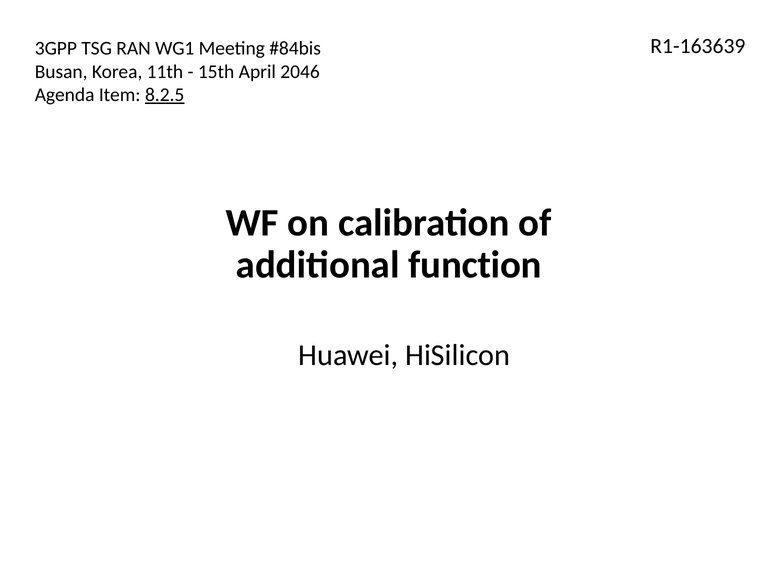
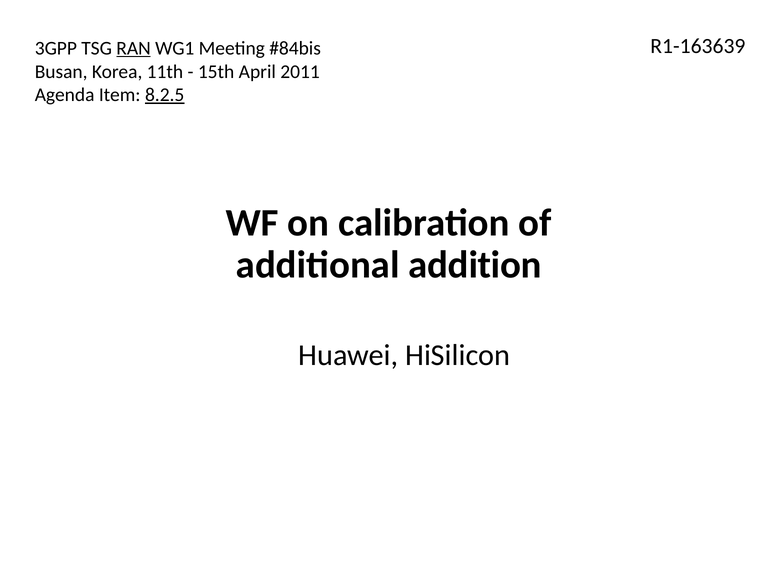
RAN underline: none -> present
2046: 2046 -> 2011
function: function -> addition
